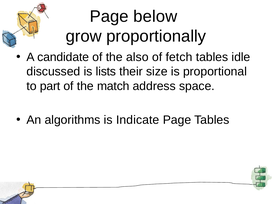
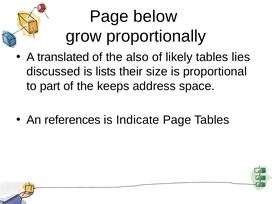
candidate: candidate -> translated
fetch: fetch -> likely
idle: idle -> lies
match: match -> keeps
algorithms: algorithms -> references
